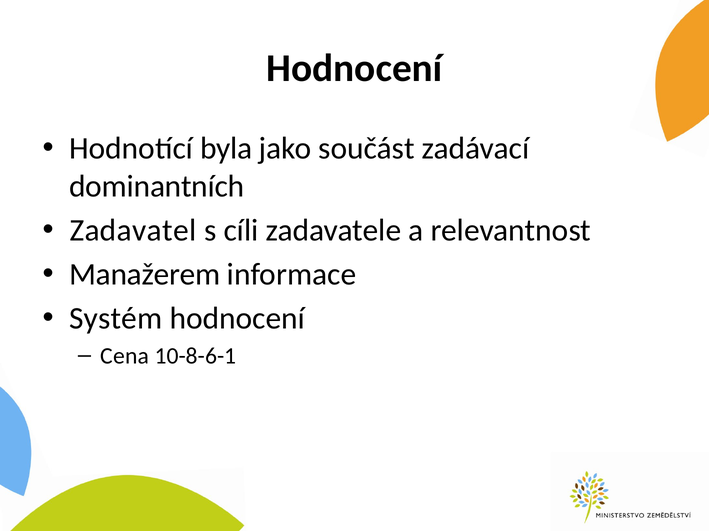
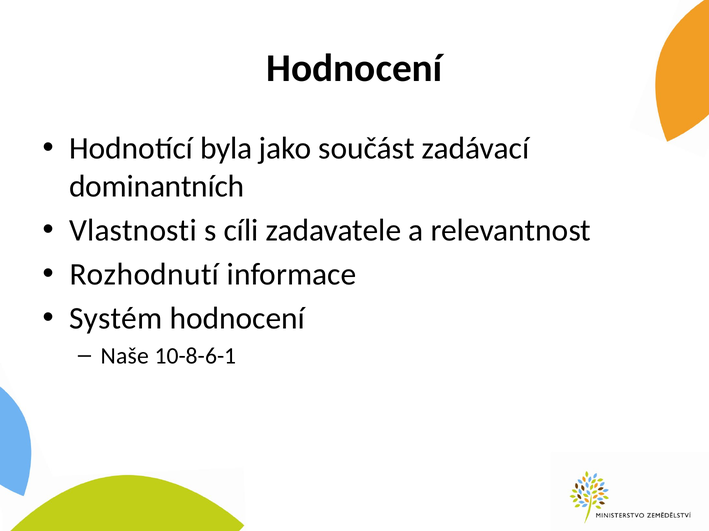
Zadavatel: Zadavatel -> Vlastnosti
Manažerem: Manažerem -> Rozhodnutí
Cena: Cena -> Naše
